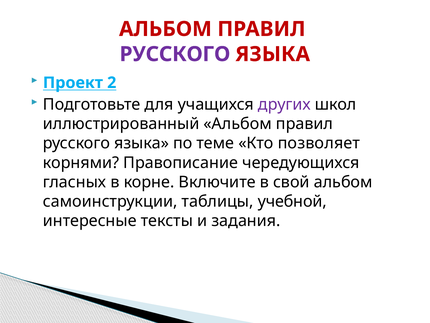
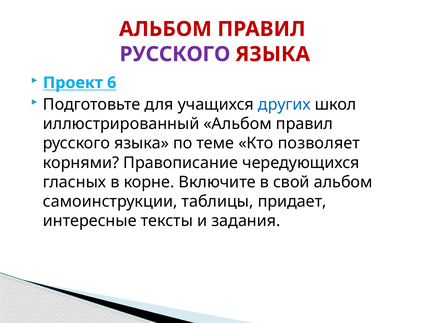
2: 2 -> 6
других colour: purple -> blue
учебной: учебной -> придает
